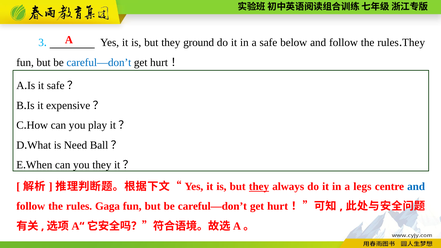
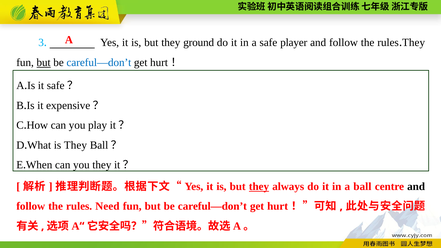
below: below -> player
but at (44, 63) underline: none -> present
is Need: Need -> They
legs: legs -> ball
and at (416, 187) colour: blue -> black
Gaga: Gaga -> Need
